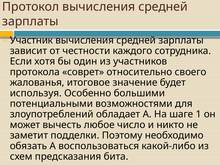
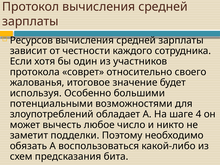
Участник: Участник -> Ресурсов
1: 1 -> 4
